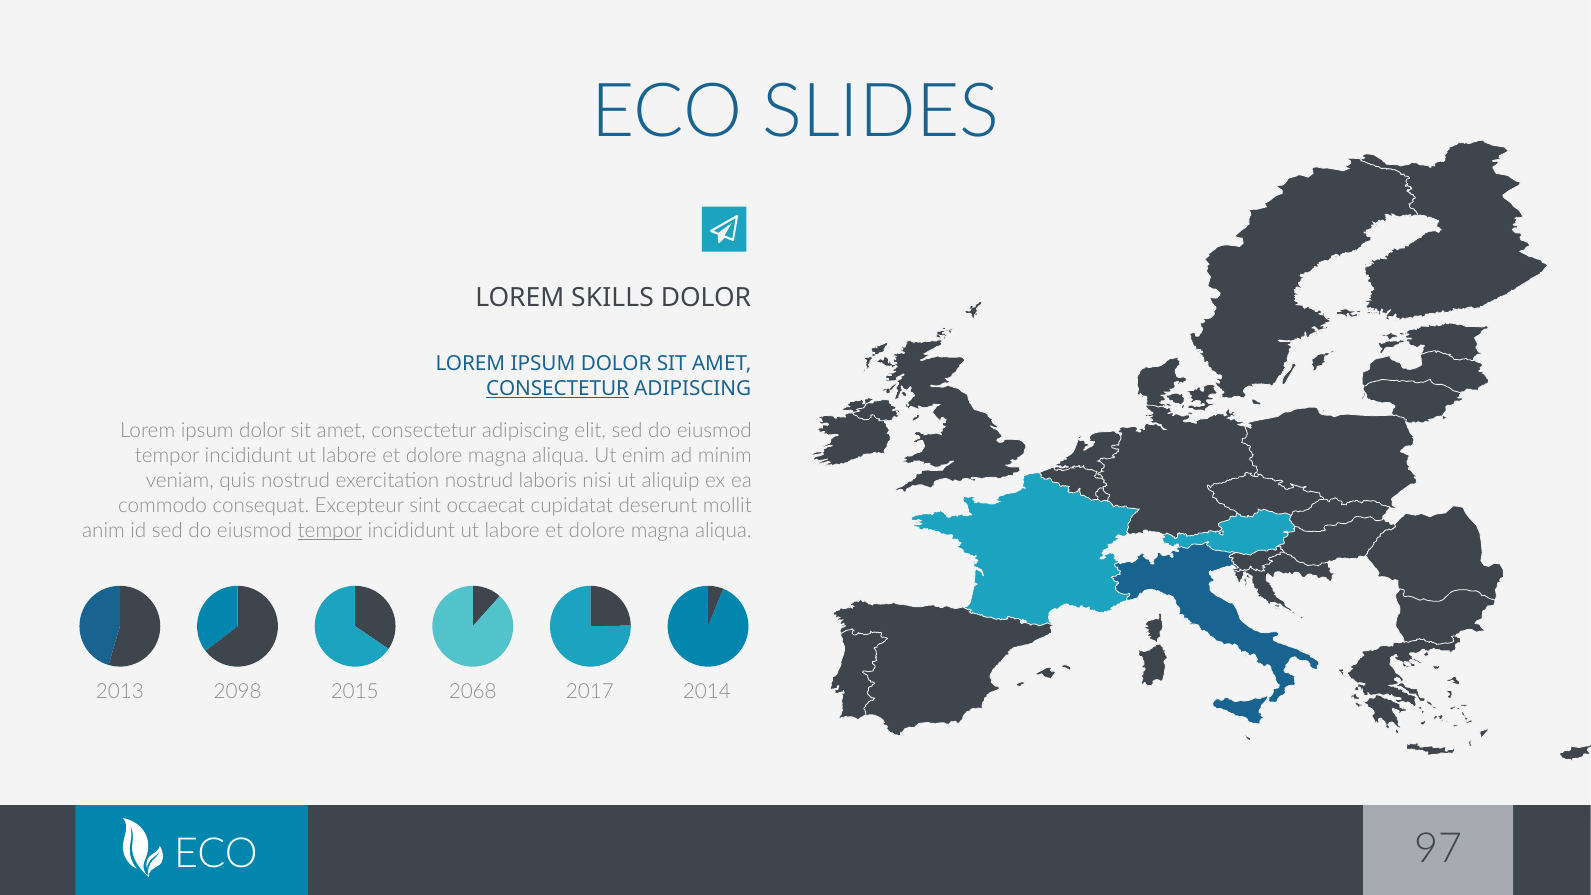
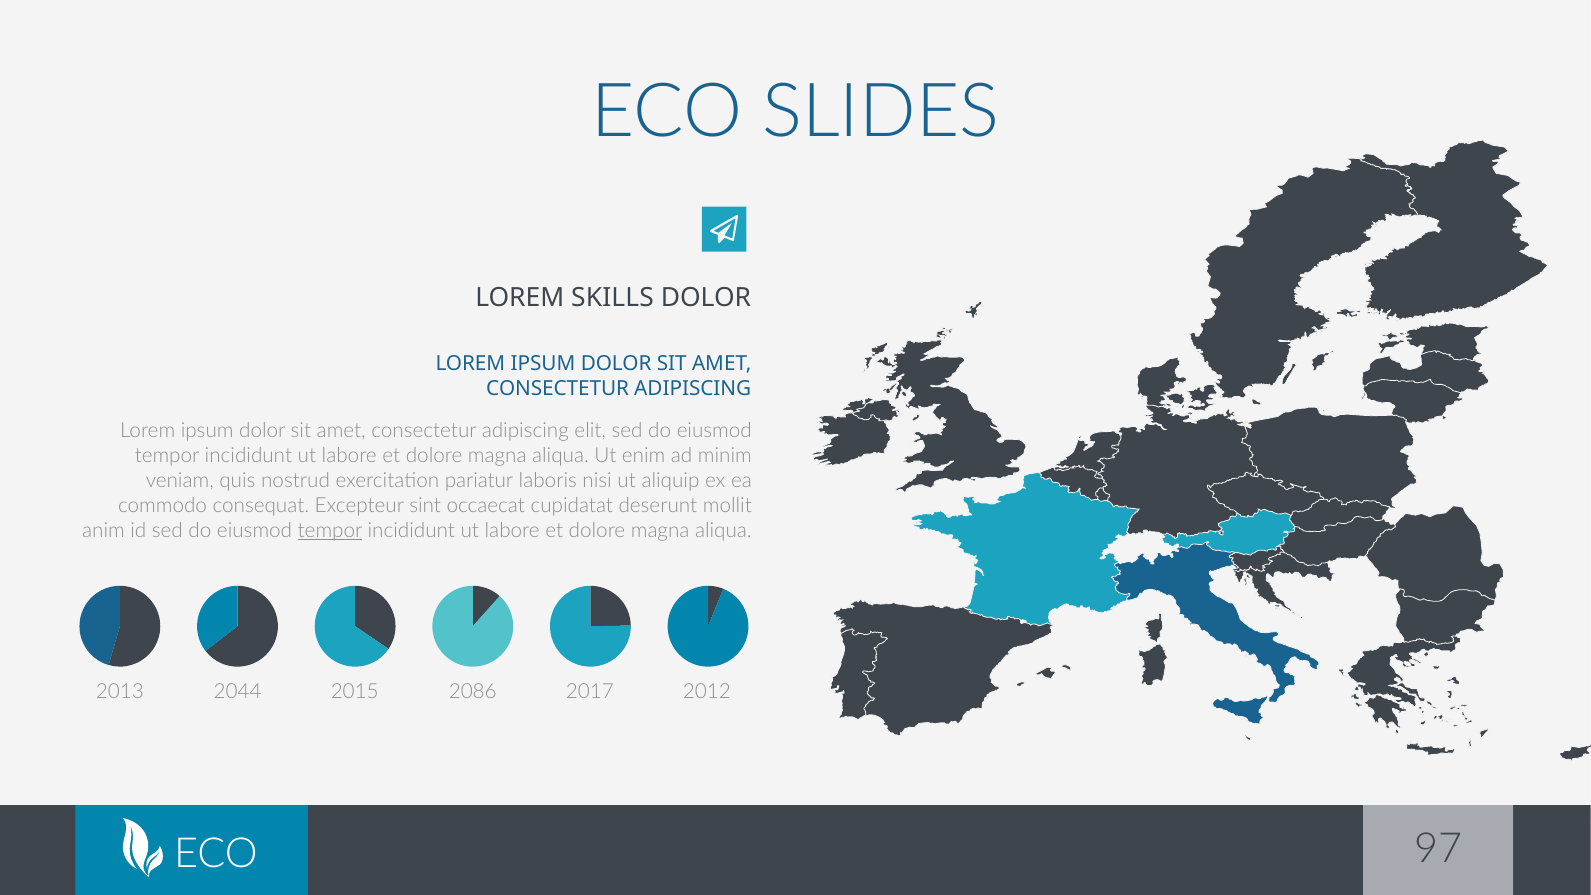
CONSECTETUR at (557, 389) underline: present -> none
exercitation nostrud: nostrud -> pariatur
2098: 2098 -> 2044
2068: 2068 -> 2086
2014: 2014 -> 2012
